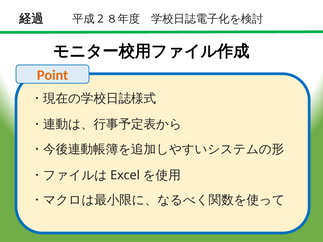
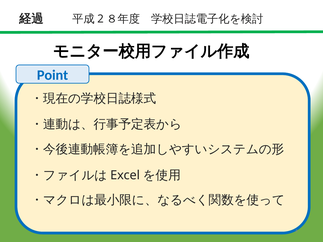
Point colour: orange -> blue
